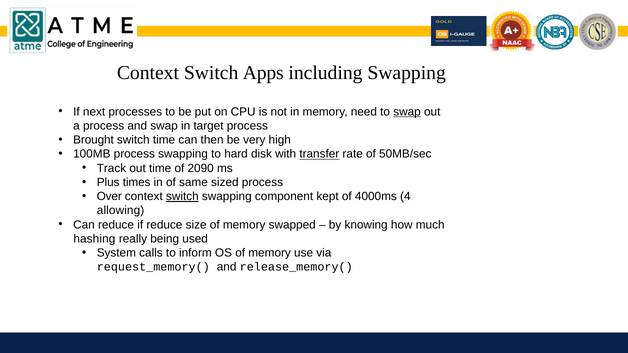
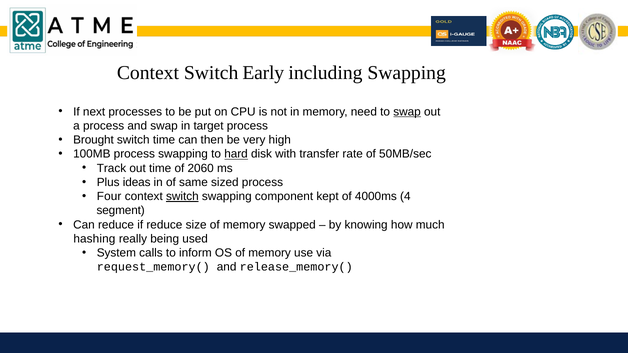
Apps: Apps -> Early
hard underline: none -> present
transfer underline: present -> none
2090: 2090 -> 2060
times: times -> ideas
Over: Over -> Four
allowing: allowing -> segment
